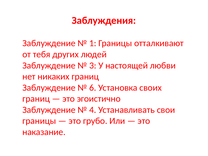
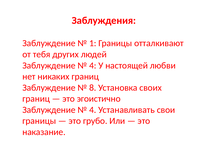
3 at (93, 65): 3 -> 4
6: 6 -> 8
